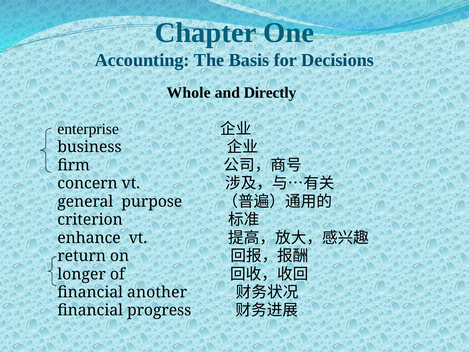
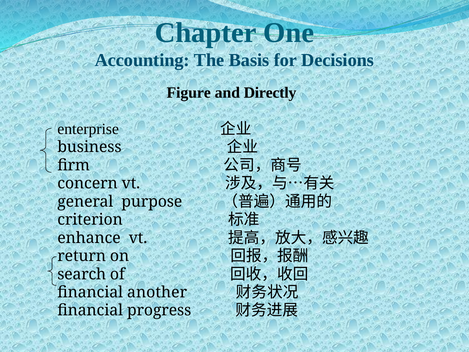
Whole: Whole -> Figure
longer: longer -> search
